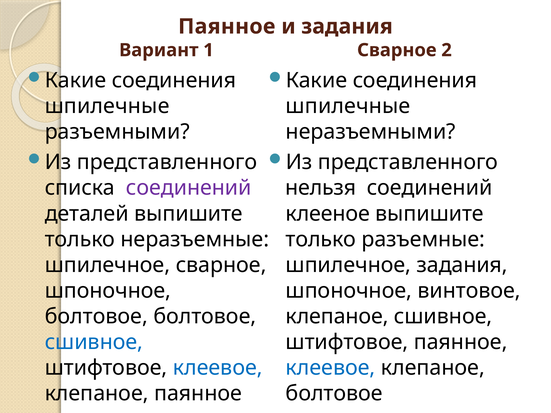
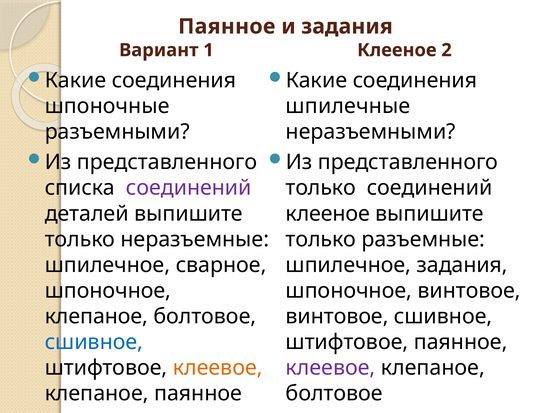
1 Сварное: Сварное -> Клееное
шпилечные at (107, 106): шпилечные -> шпоночные
нельзя at (321, 188): нельзя -> только
болтовое at (96, 317): болтовое -> клепаное
клепаное at (337, 317): клепаное -> винтовое
клеевое at (218, 368) colour: blue -> orange
клеевое at (330, 368) colour: blue -> purple
